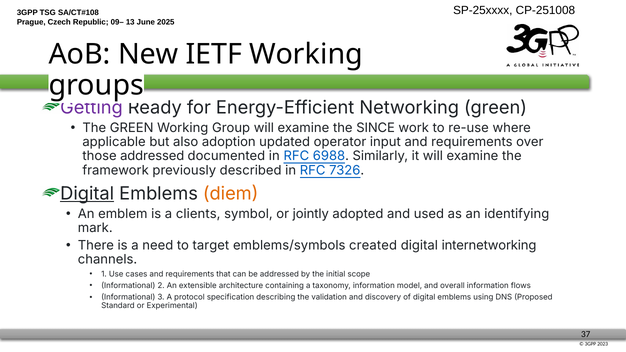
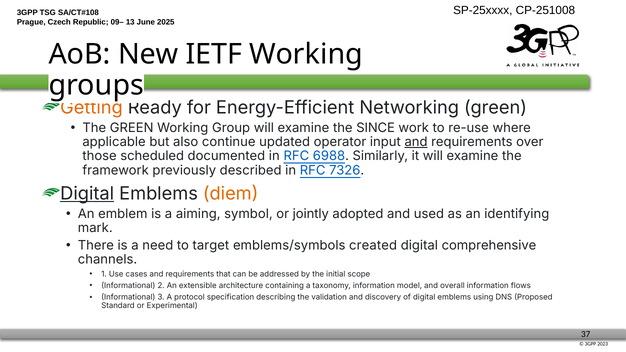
Getting colour: purple -> orange
adoption: adoption -> continue
and at (416, 142) underline: none -> present
those addressed: addressed -> scheduled
clients: clients -> aiming
internetworking: internetworking -> comprehensive
